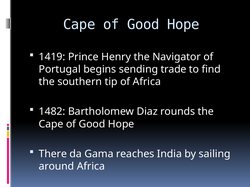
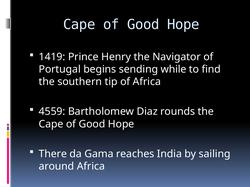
trade: trade -> while
1482: 1482 -> 4559
